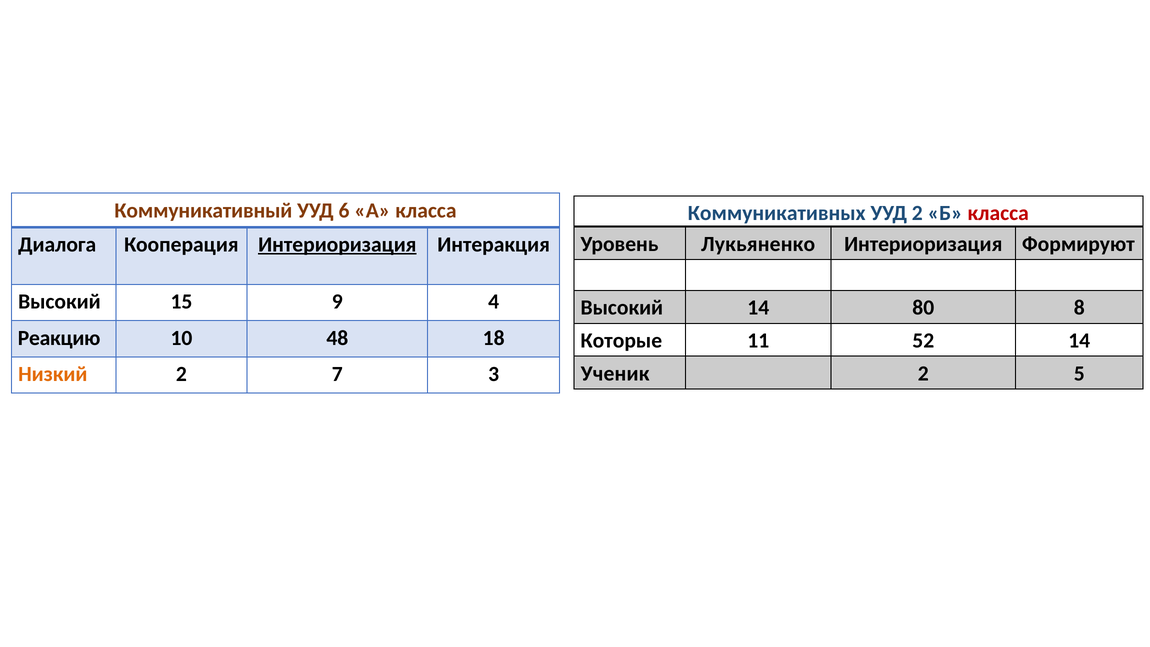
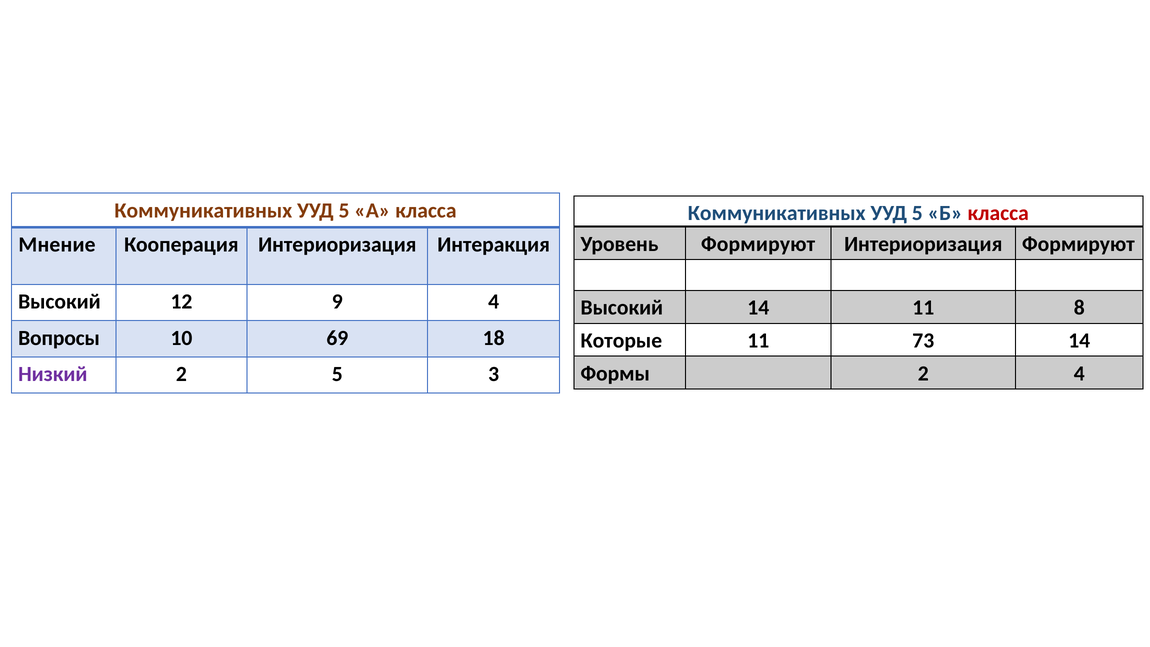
Коммуникативный at (203, 211): Коммуникативный -> Коммуникативных
6 at (344, 211): 6 -> 5
2 at (917, 213): 2 -> 5
Уровень Лукьяненко: Лукьяненко -> Формируют
Диалога: Диалога -> Мнение
Интериоризация at (337, 245) underline: present -> none
15: 15 -> 12
14 80: 80 -> 11
Реакцию: Реакцию -> Вопросы
48: 48 -> 69
52: 52 -> 73
Ученик: Ученик -> Формы
2 5: 5 -> 4
Низкий colour: orange -> purple
2 7: 7 -> 5
